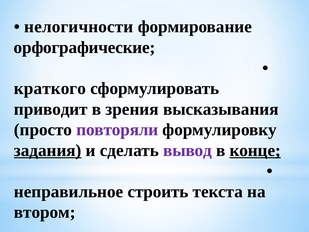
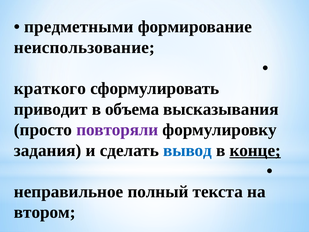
нелогичности: нелогичности -> предметными
орфографические: орфографические -> неиспользование
зрения: зрения -> объема
задания underline: present -> none
вывод colour: purple -> blue
строить: строить -> полный
